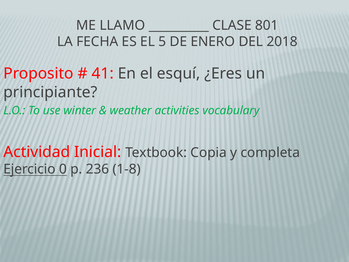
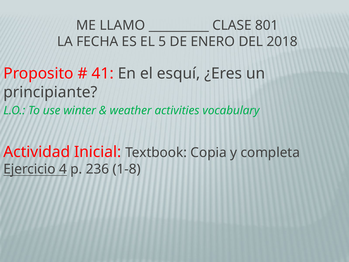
0: 0 -> 4
